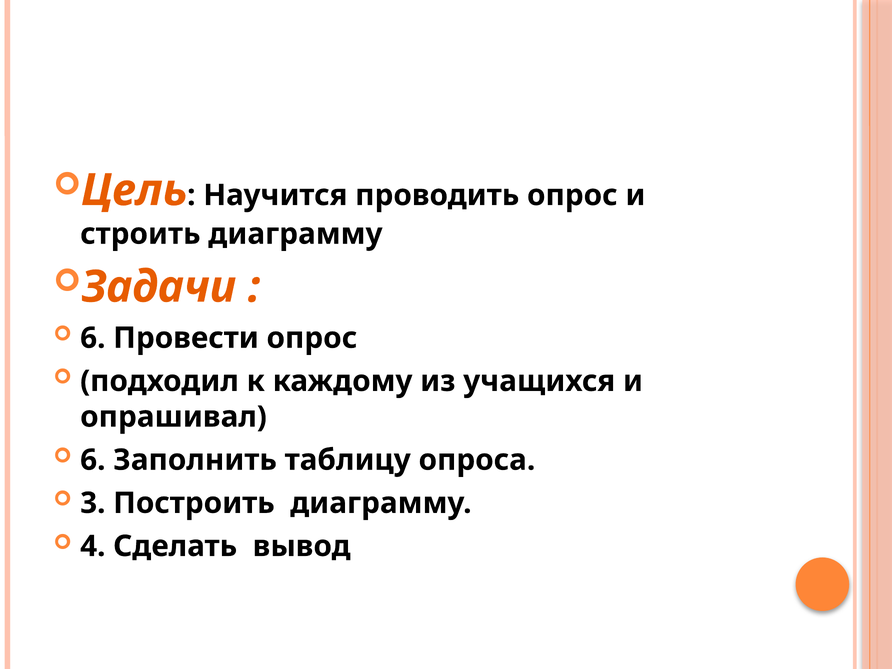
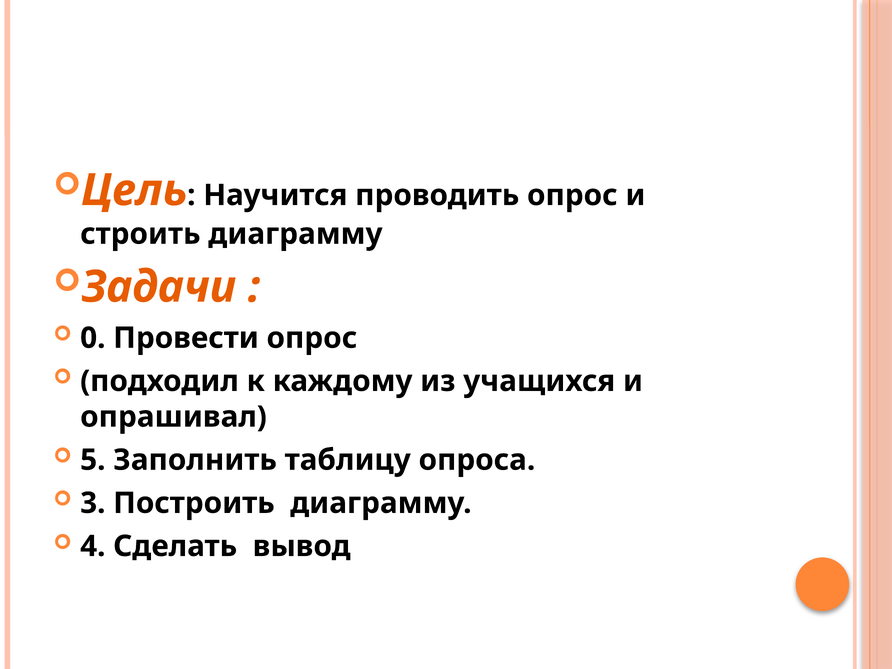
6 at (93, 338): 6 -> 0
6 at (93, 460): 6 -> 5
